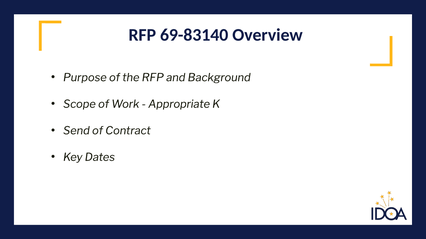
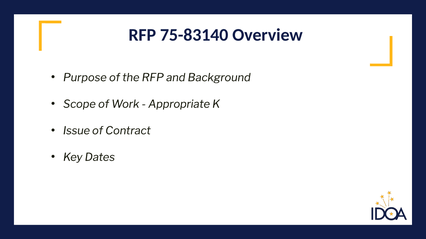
69-83140: 69-83140 -> 75-83140
Send: Send -> Issue
